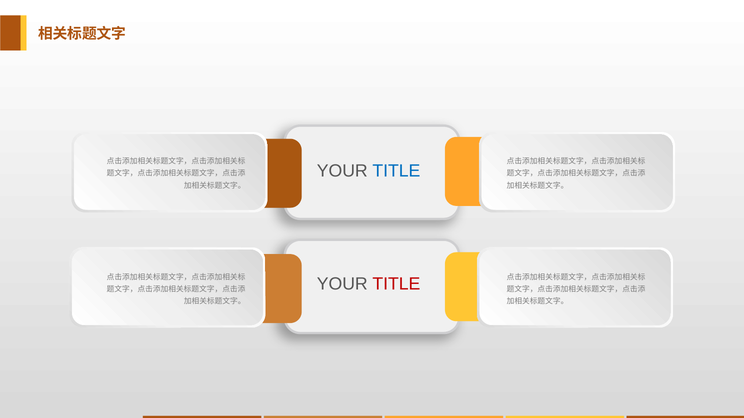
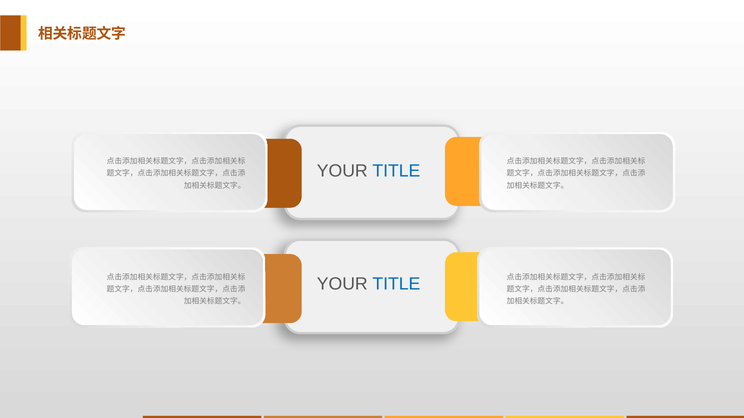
TITLE at (396, 284) colour: red -> blue
